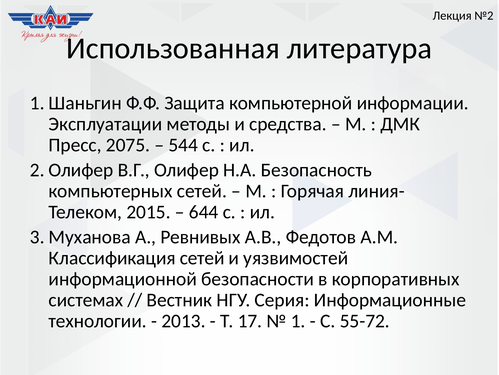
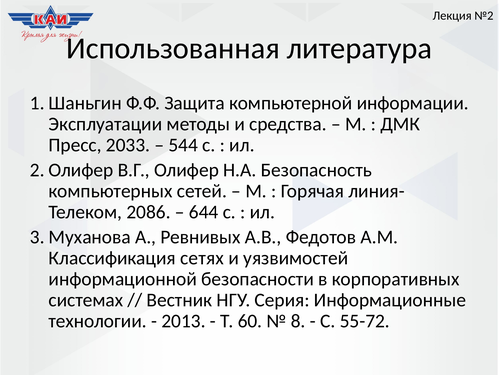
2075: 2075 -> 2033
2015: 2015 -> 2086
Классификация сетей: сетей -> сетях
17: 17 -> 60
1: 1 -> 8
